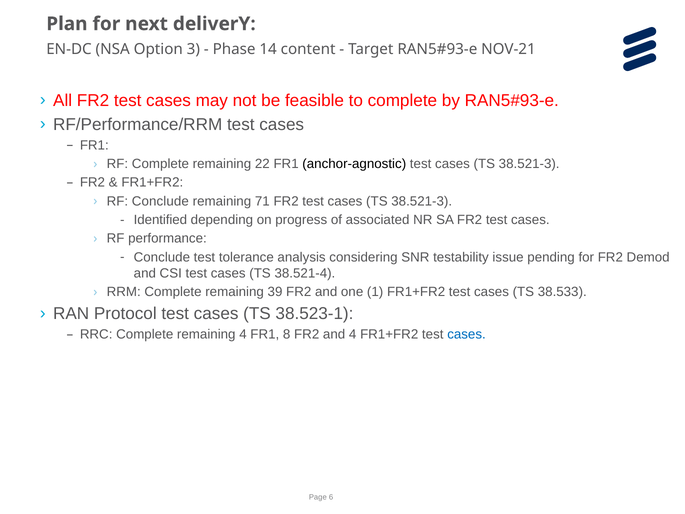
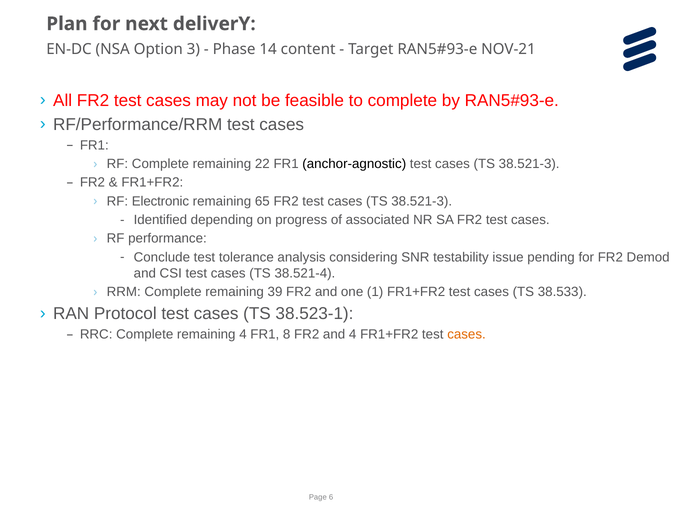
RF Conclude: Conclude -> Electronic
71: 71 -> 65
cases at (466, 334) colour: blue -> orange
